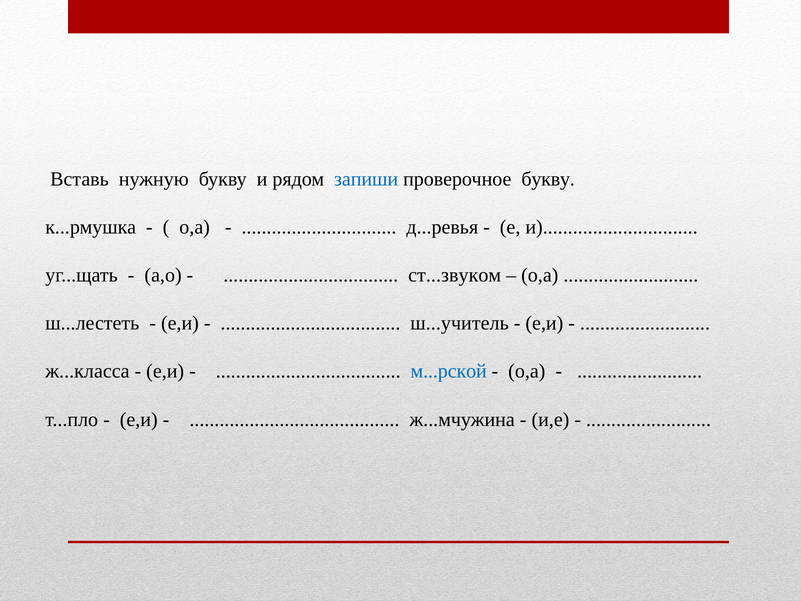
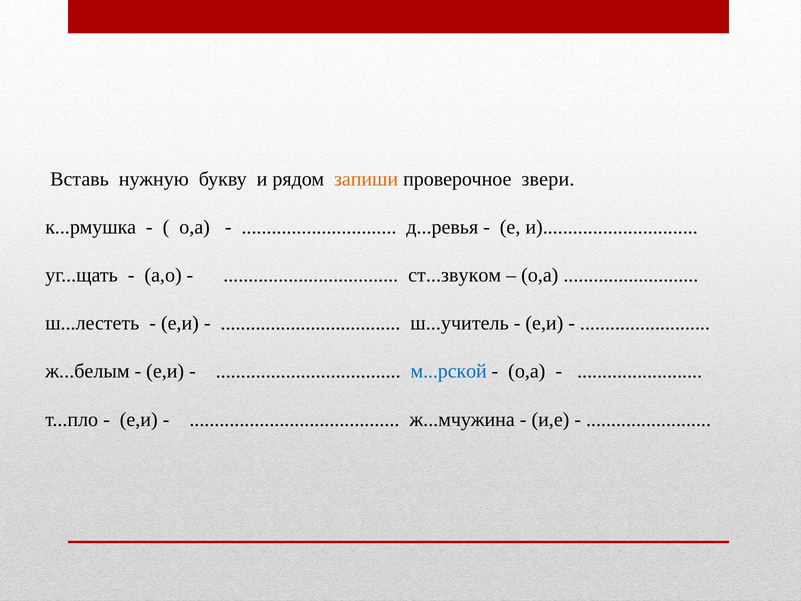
запиши colour: blue -> orange
проверочное букву: букву -> звери
ж...класса: ж...класса -> ж...белым
